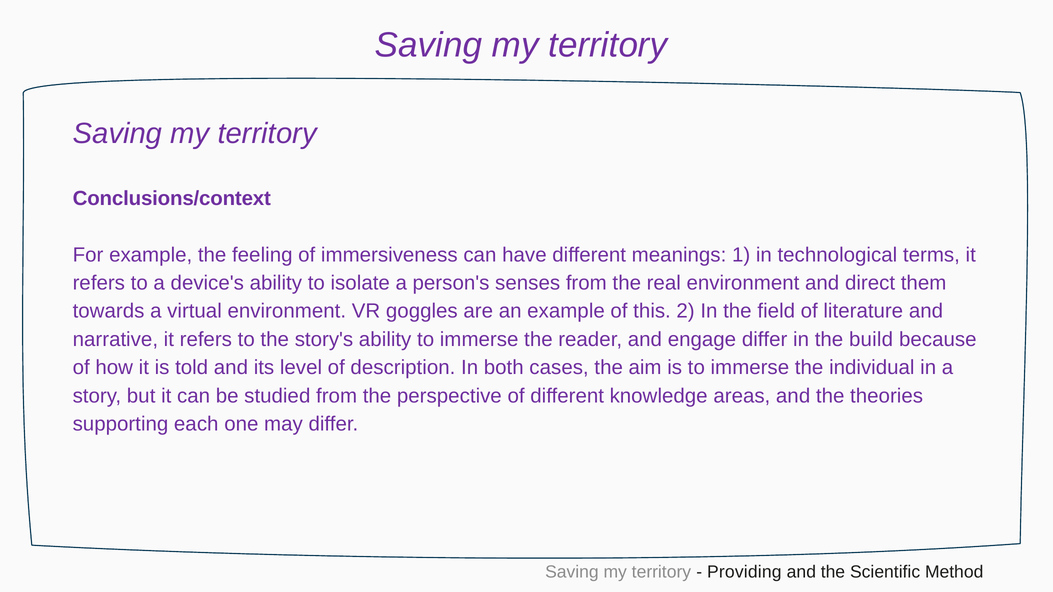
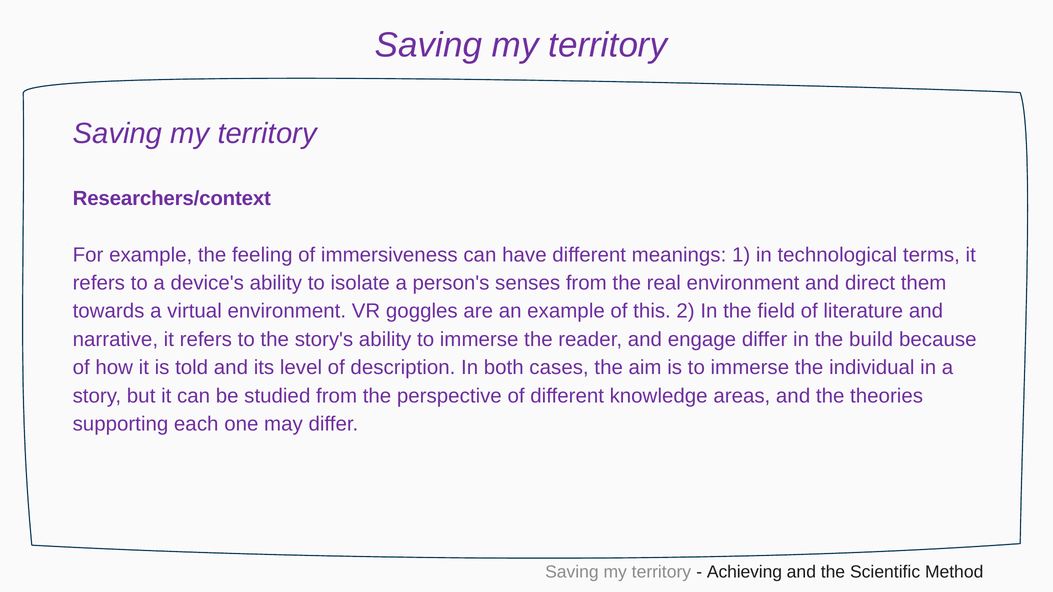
Conclusions/context: Conclusions/context -> Researchers/context
Providing: Providing -> Achieving
